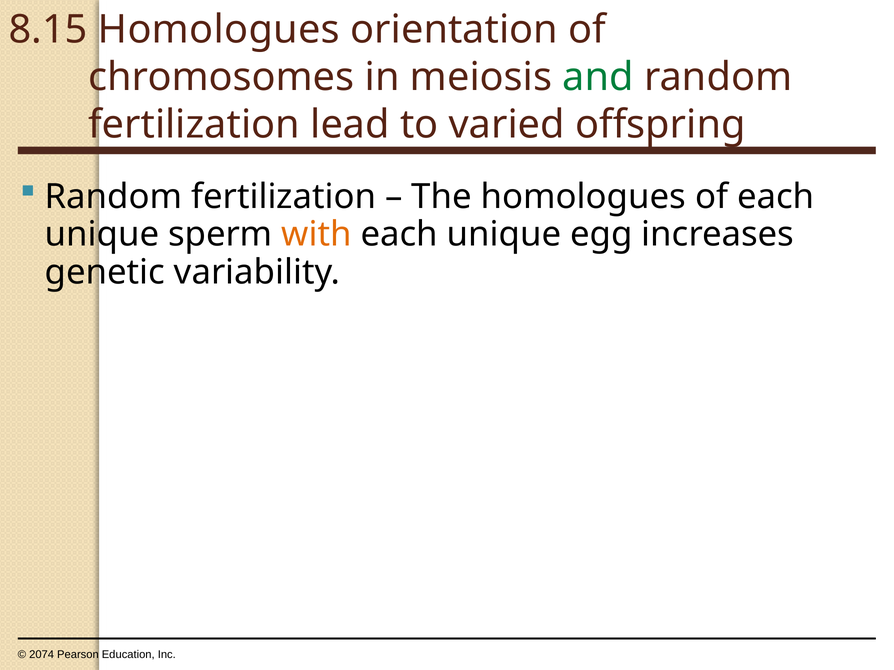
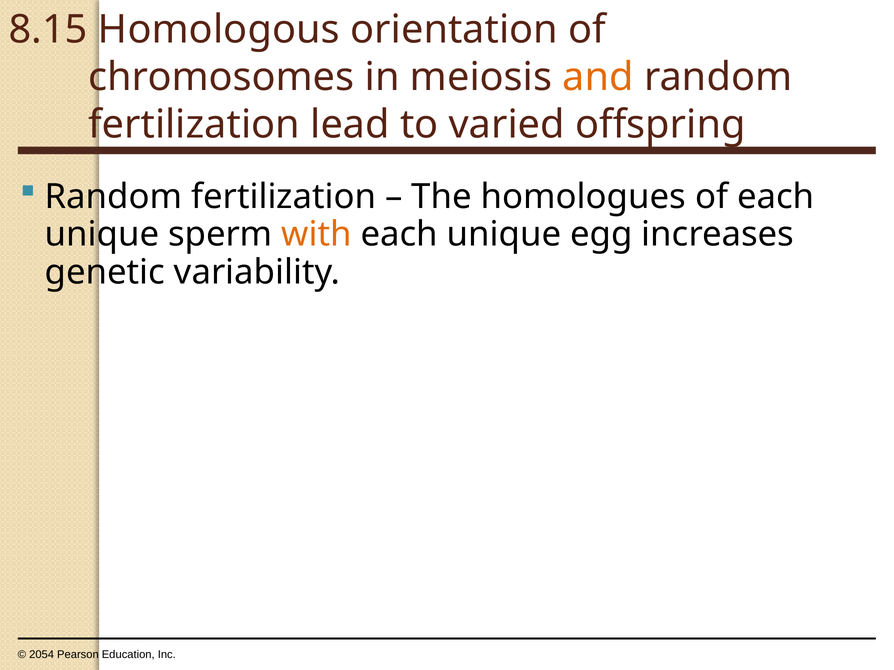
8.15 Homologues: Homologues -> Homologous
and colour: green -> orange
2074: 2074 -> 2054
